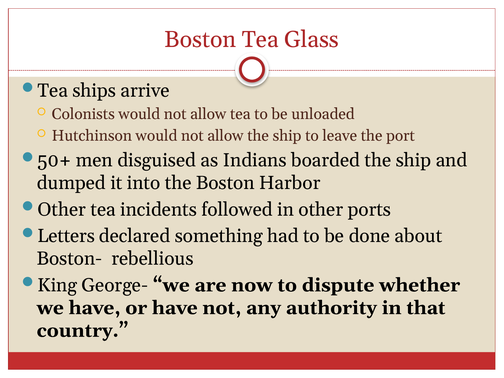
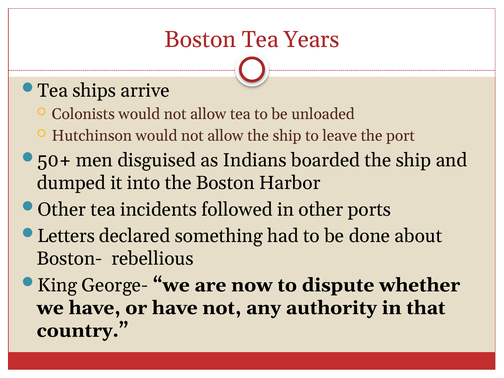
Glass: Glass -> Years
